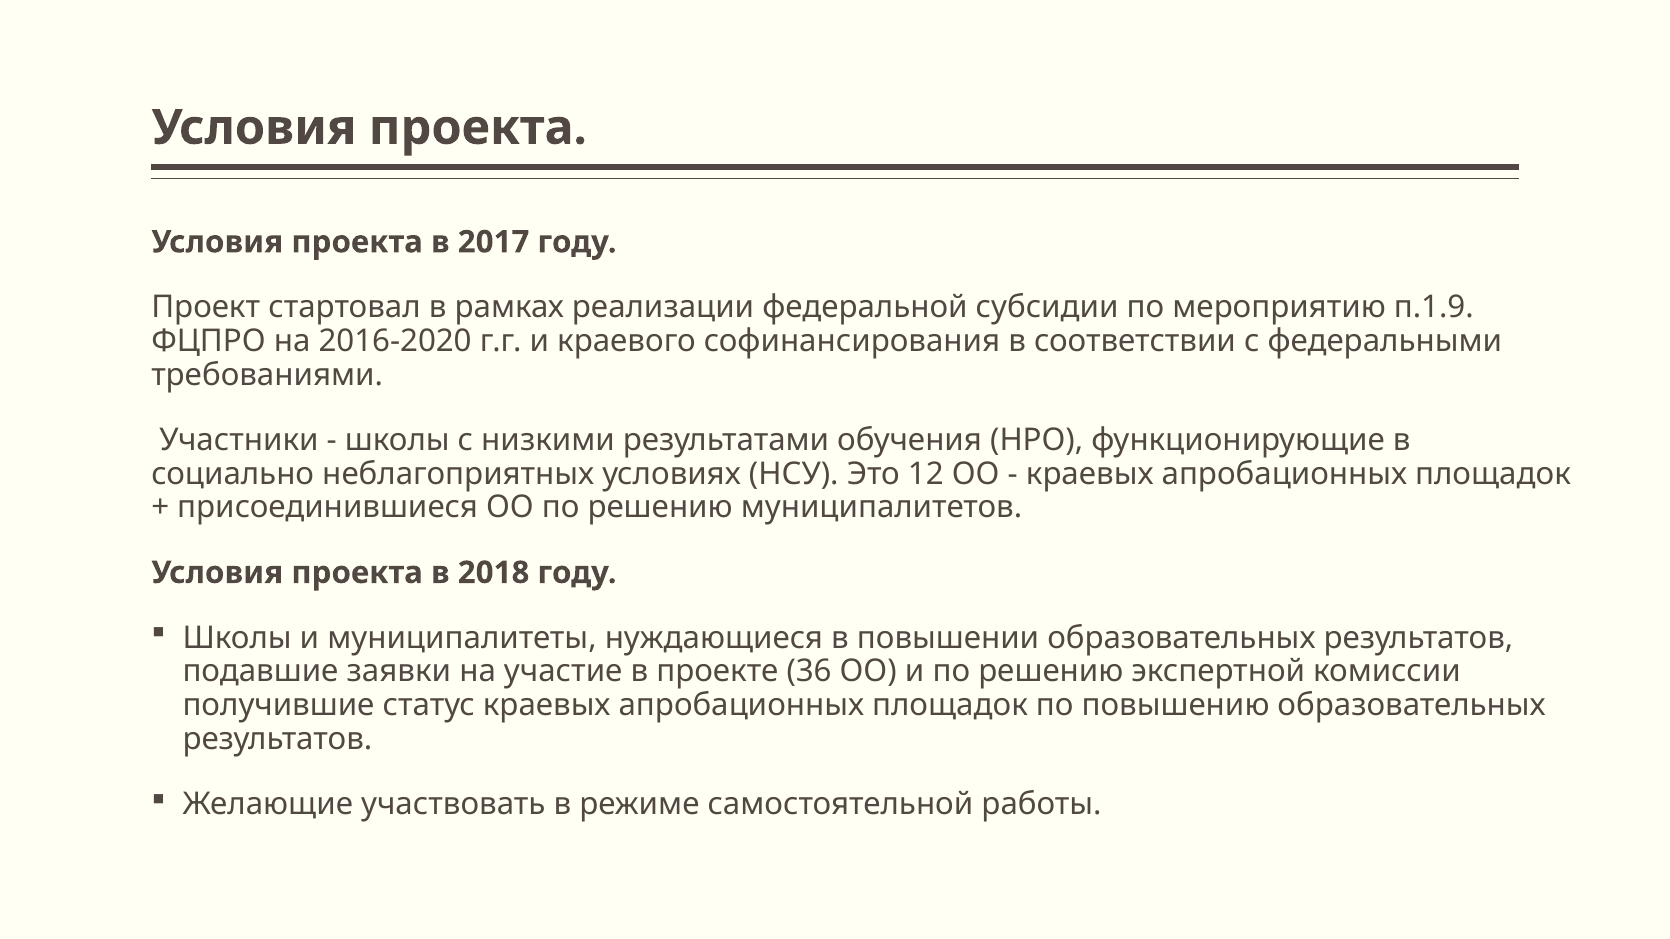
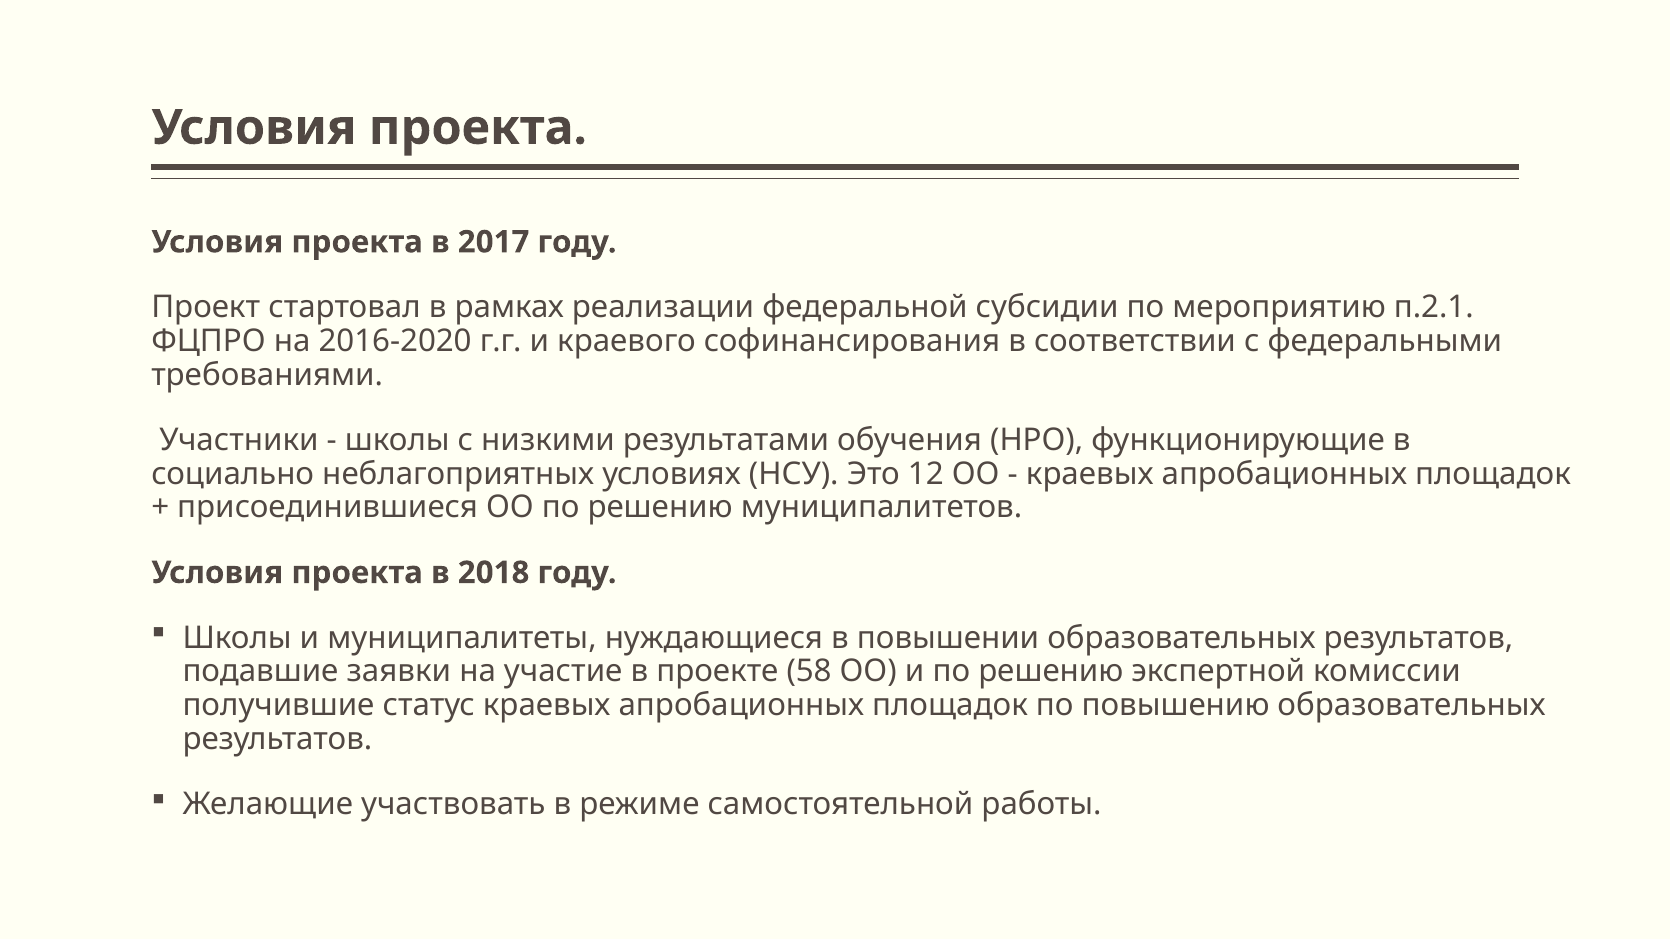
п.1.9: п.1.9 -> п.2.1
36: 36 -> 58
